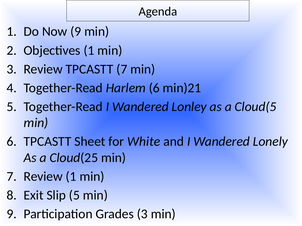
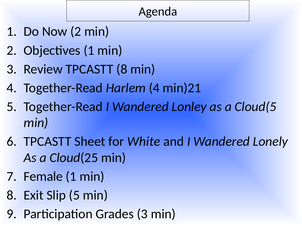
Now 9: 9 -> 2
TPCASTT 7: 7 -> 8
Harlem 6: 6 -> 4
Review at (43, 177): Review -> Female
